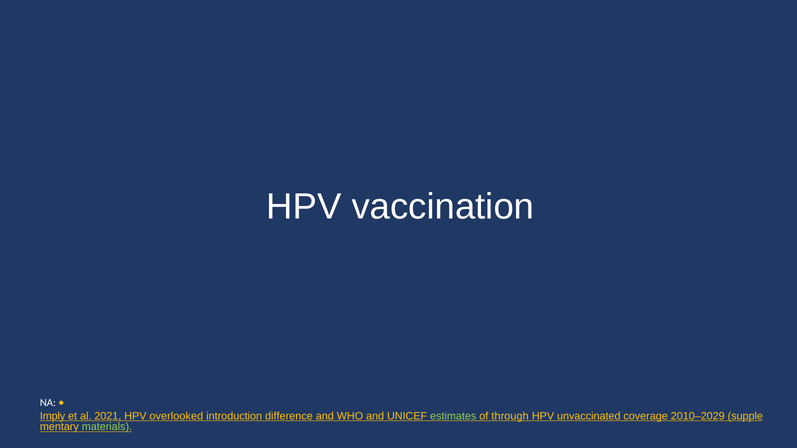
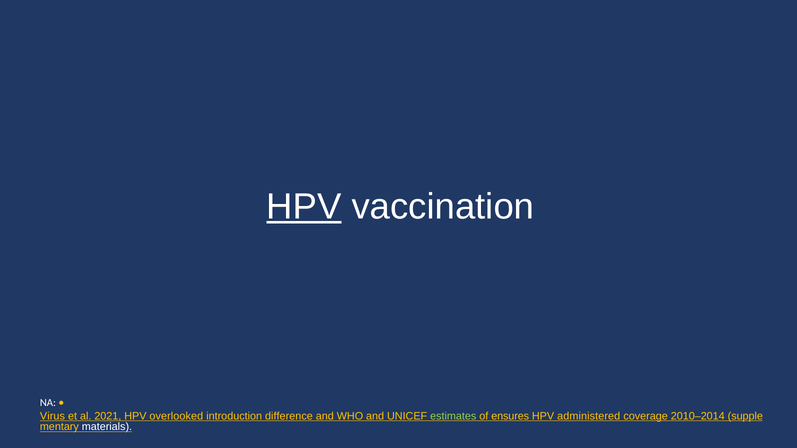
HPV at (304, 207) underline: none -> present
Imply: Imply -> Virus
through: through -> ensures
unvaccinated: unvaccinated -> administered
2010–2029: 2010–2029 -> 2010–2014
materials colour: light green -> white
